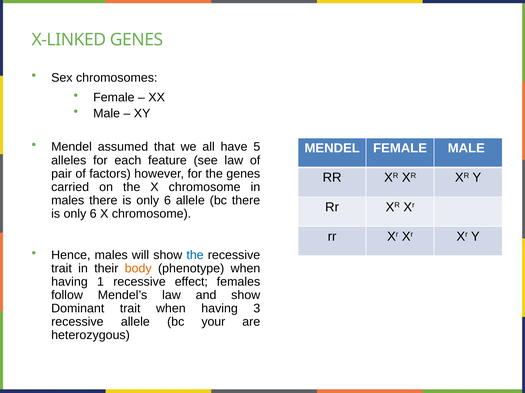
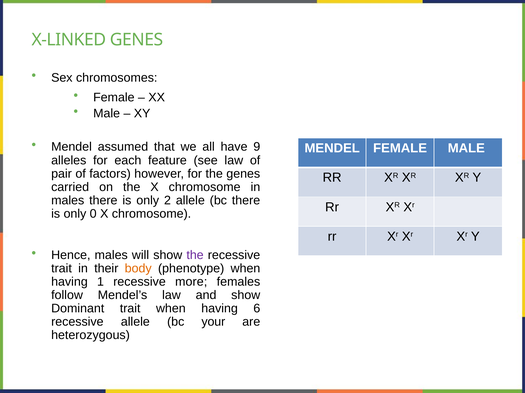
5: 5 -> 9
6 at (168, 201): 6 -> 2
6 at (93, 214): 6 -> 0
the at (195, 255) colour: blue -> purple
effect: effect -> more
3: 3 -> 6
